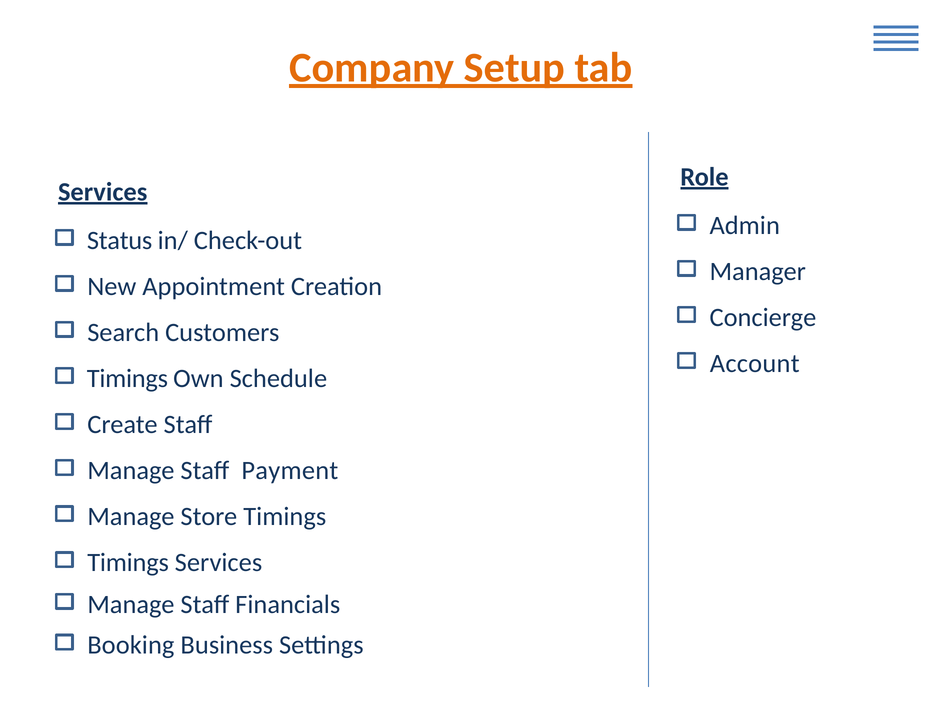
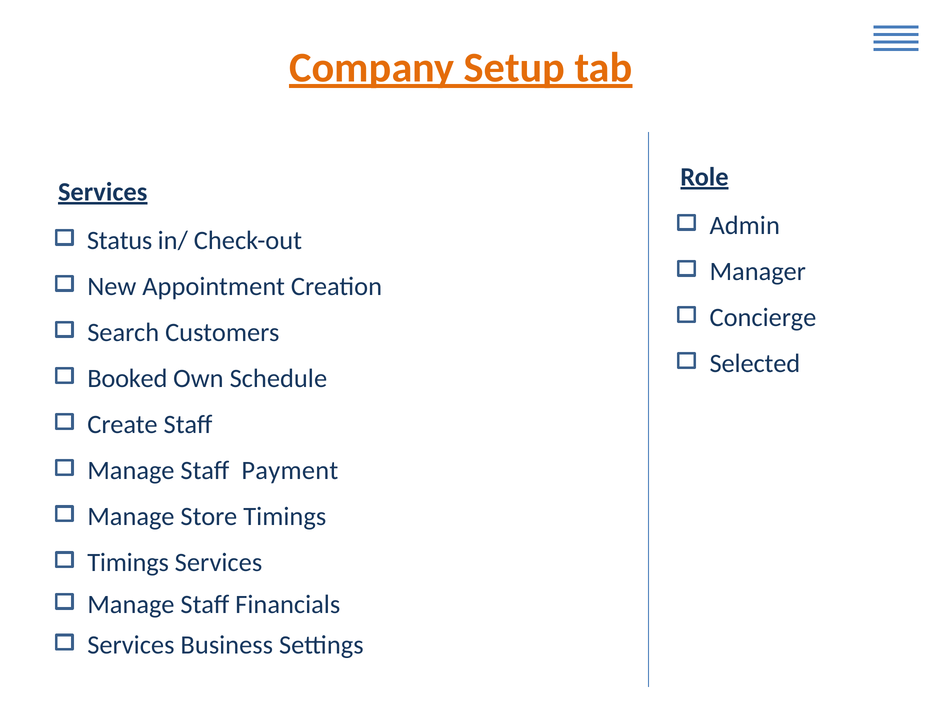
Account: Account -> Selected
Timings at (127, 378): Timings -> Booked
Booking at (131, 645): Booking -> Services
